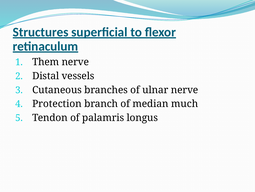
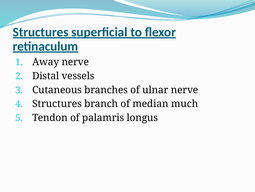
Them: Them -> Away
Protection at (57, 103): Protection -> Structures
